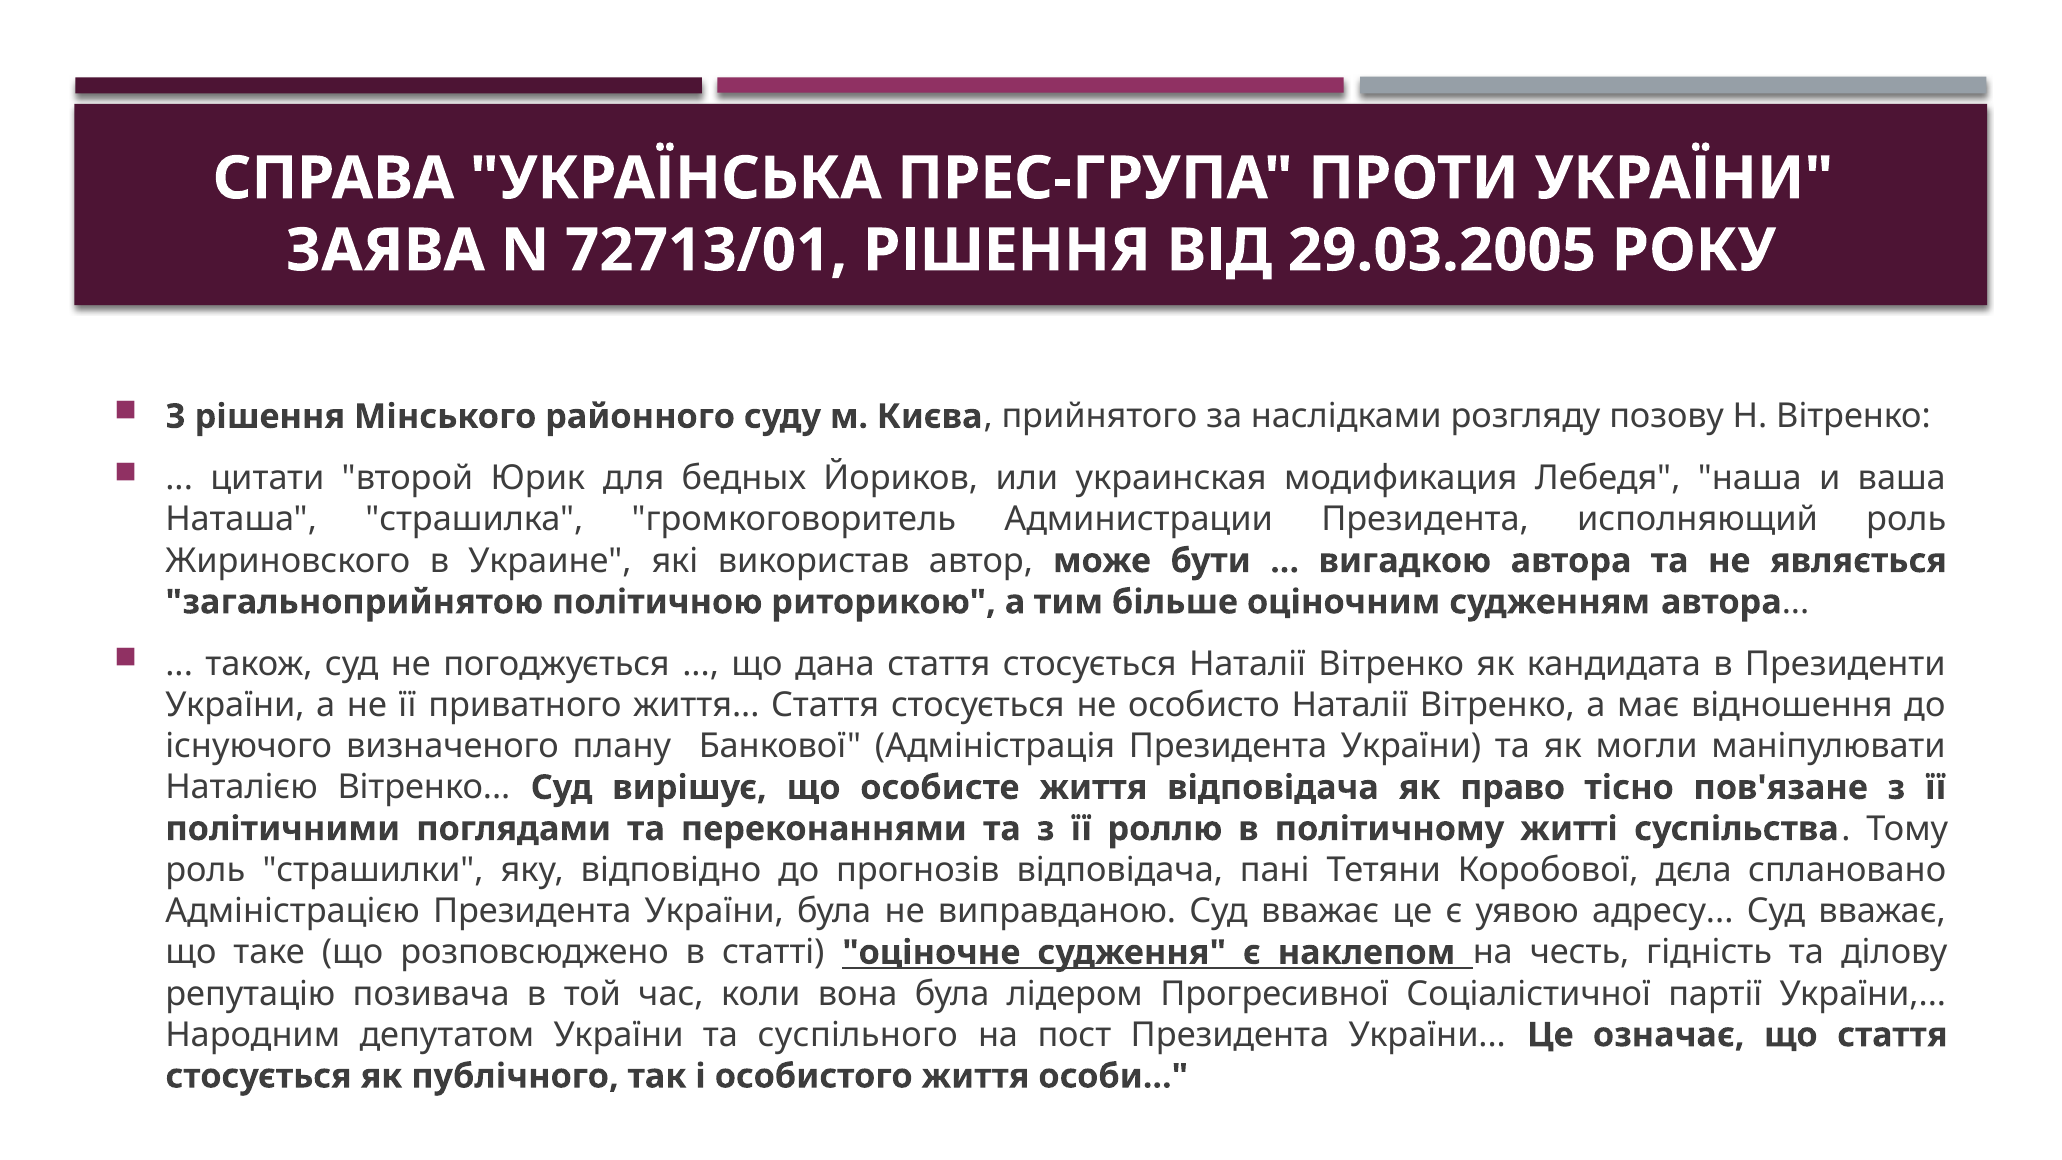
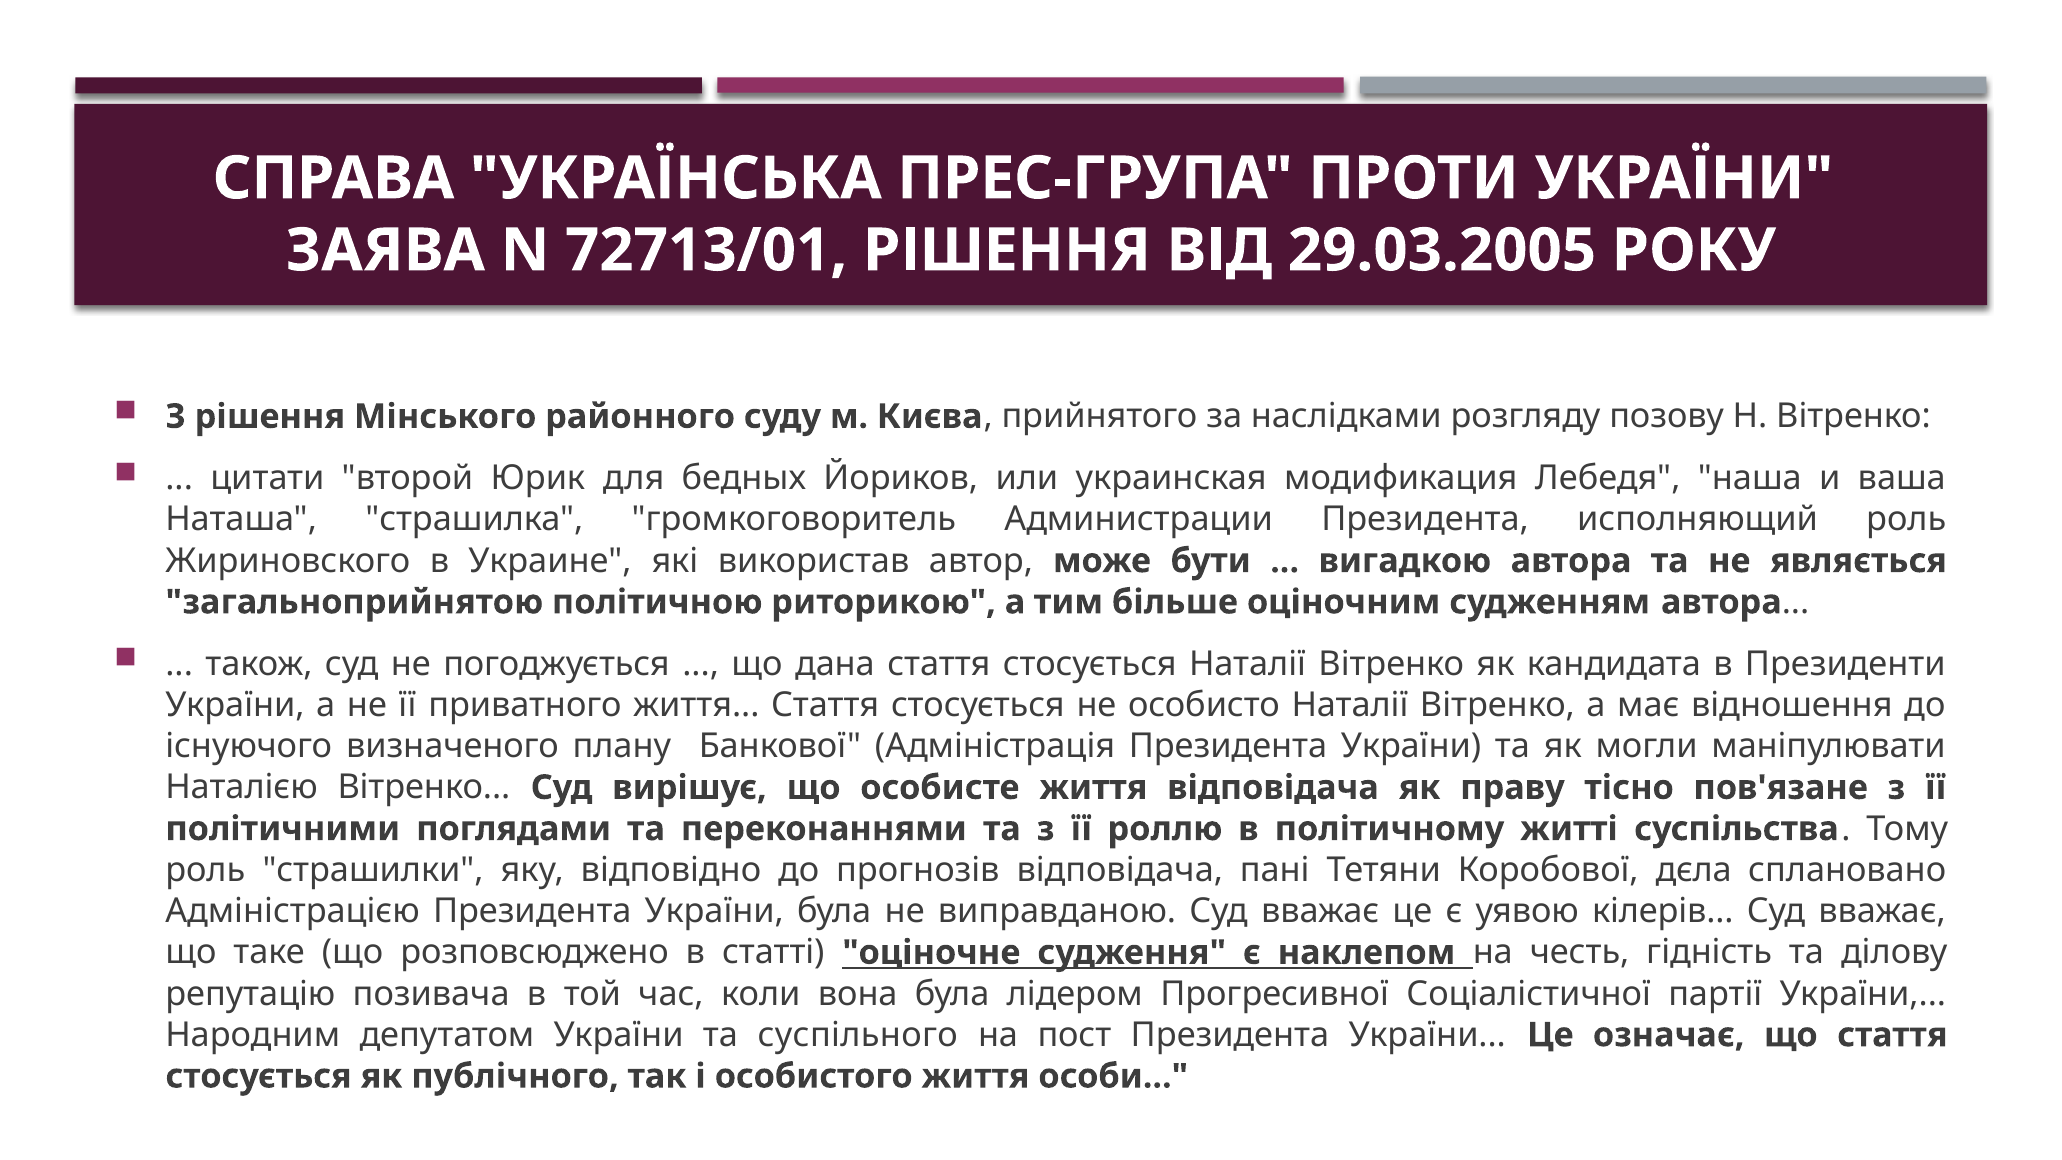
право: право -> праву
адресу: адресу -> кілерів
